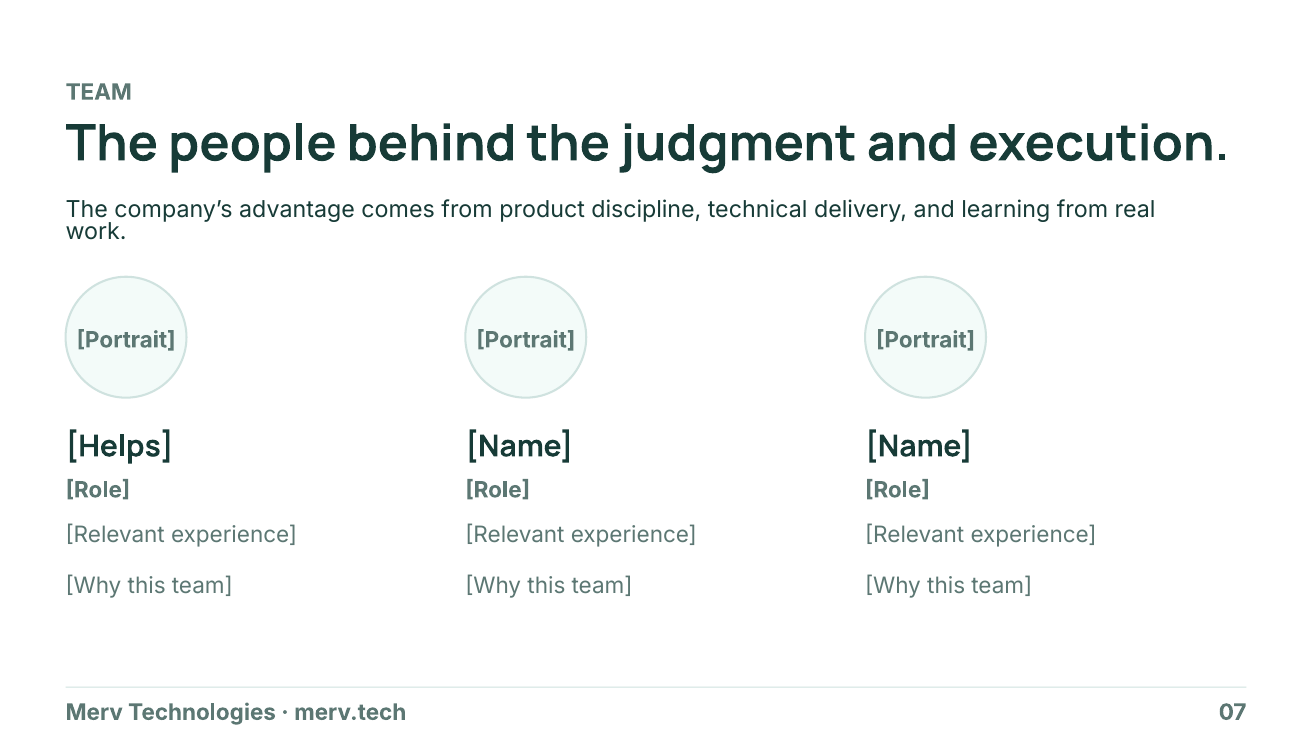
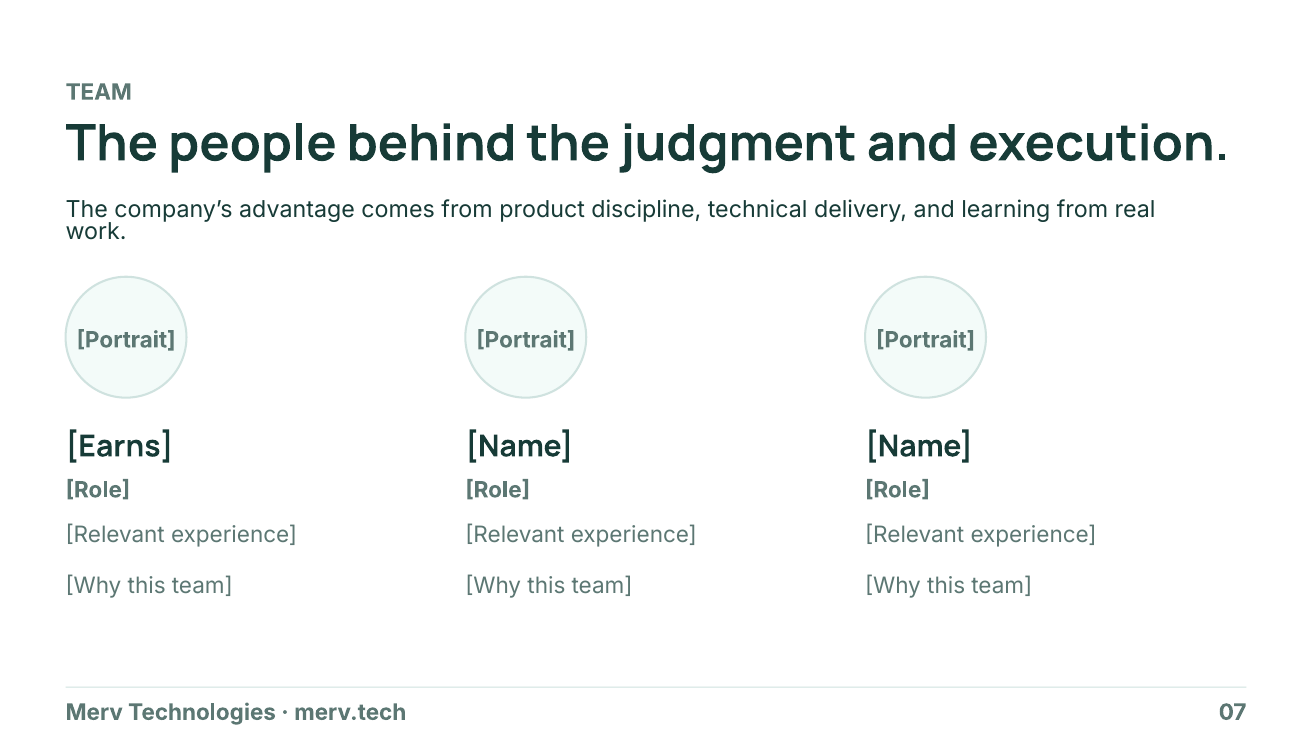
Helps: Helps -> Earns
